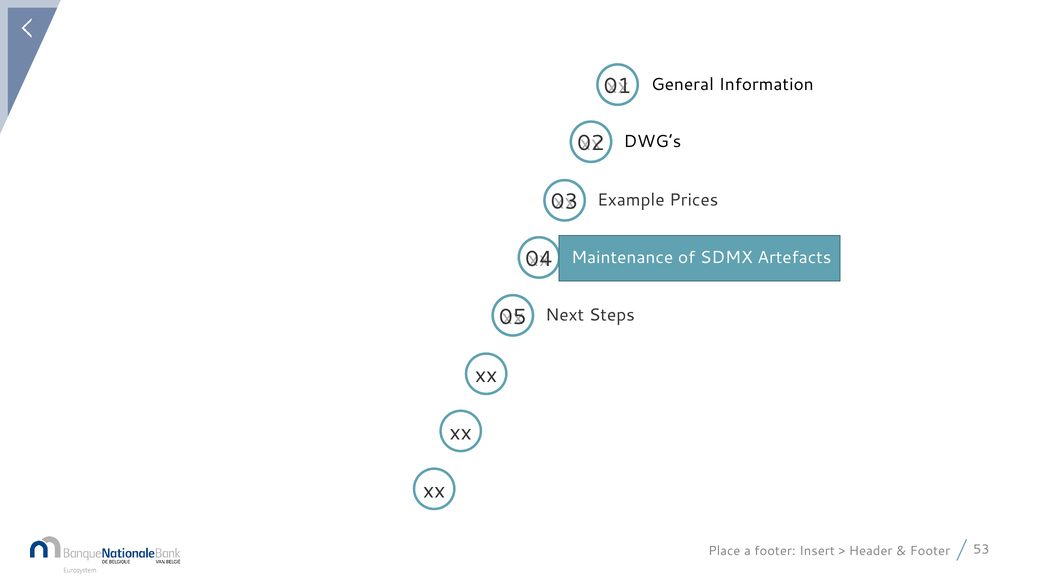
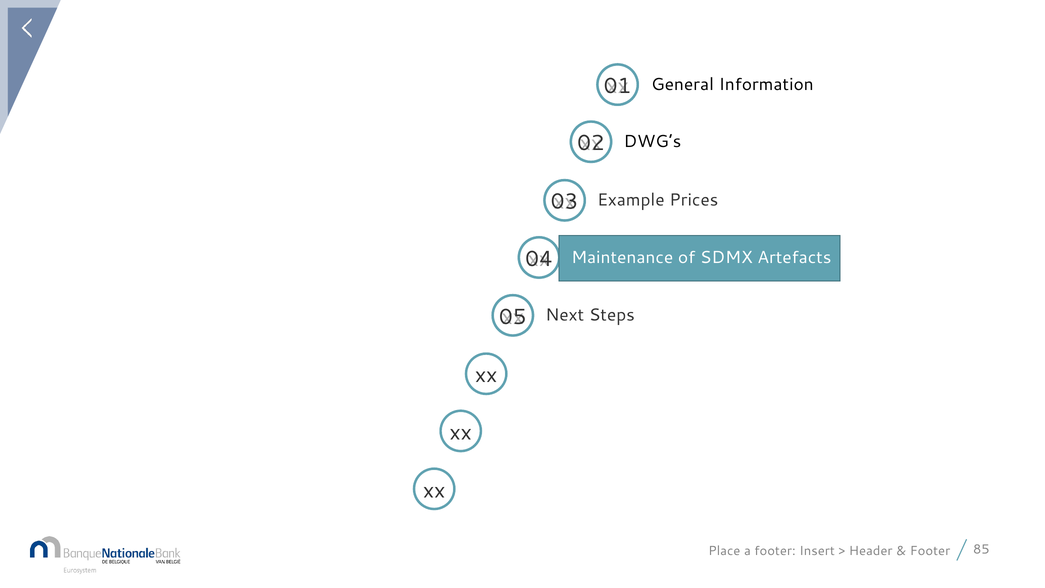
53: 53 -> 85
